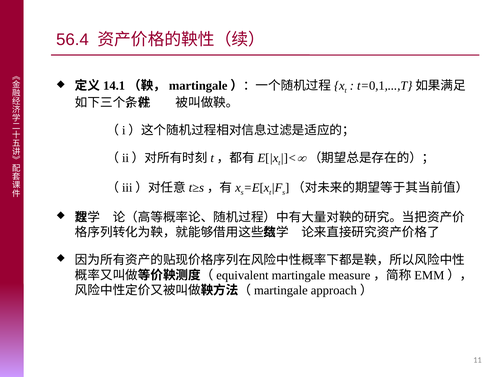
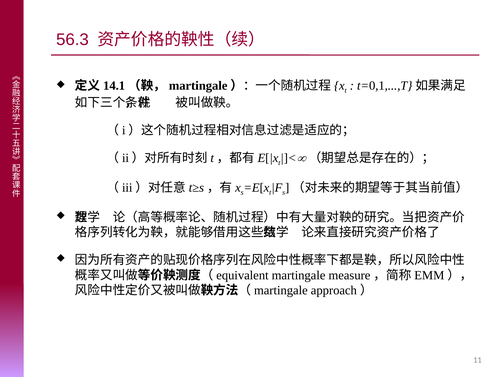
56.4: 56.4 -> 56.3
